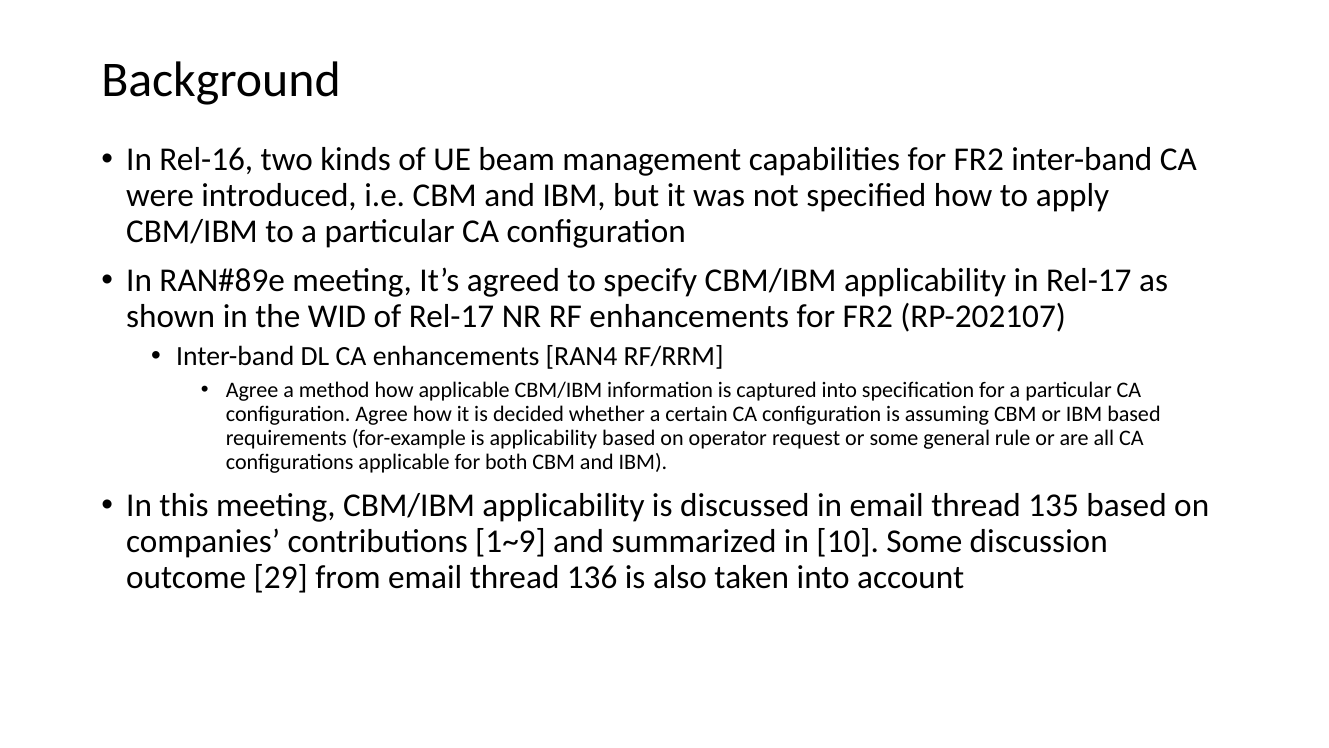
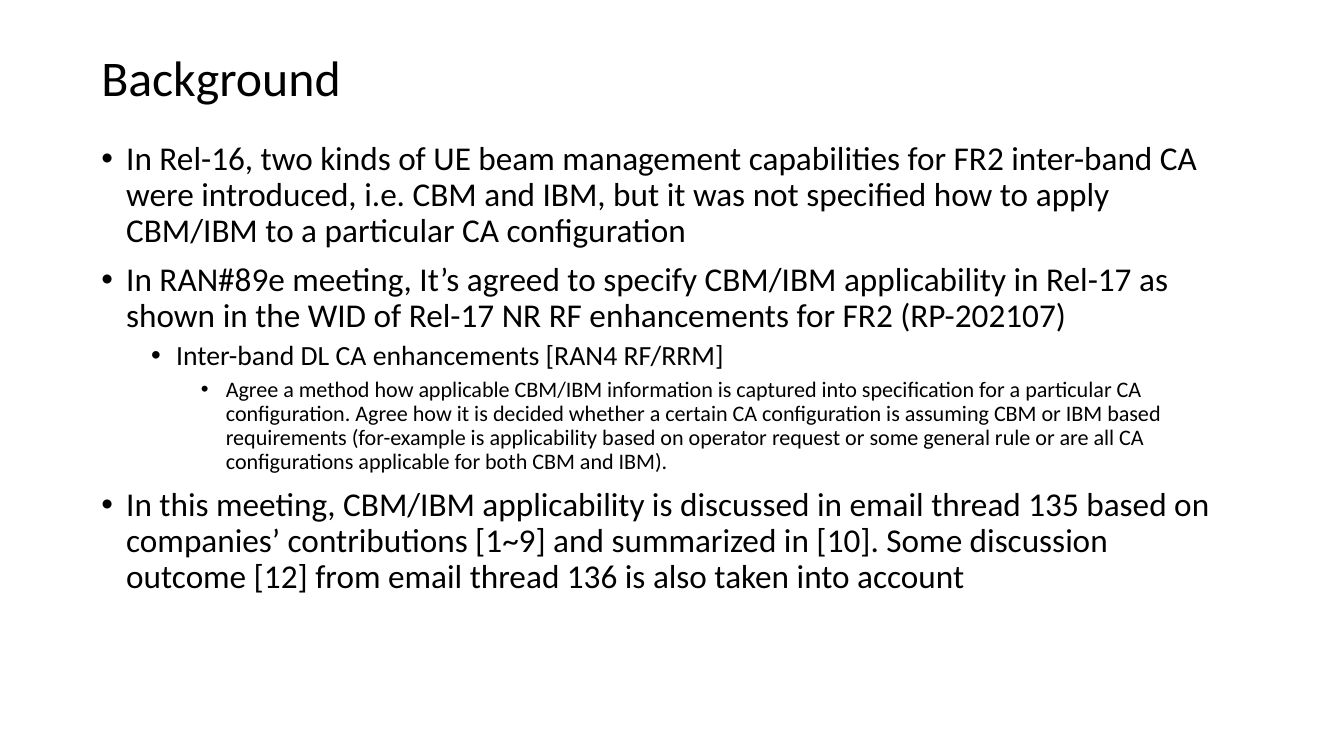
29: 29 -> 12
